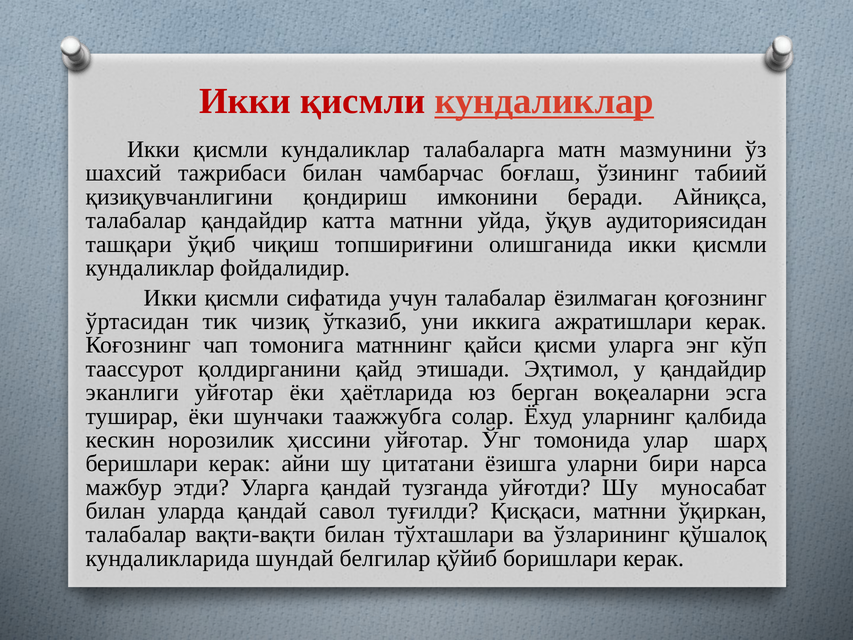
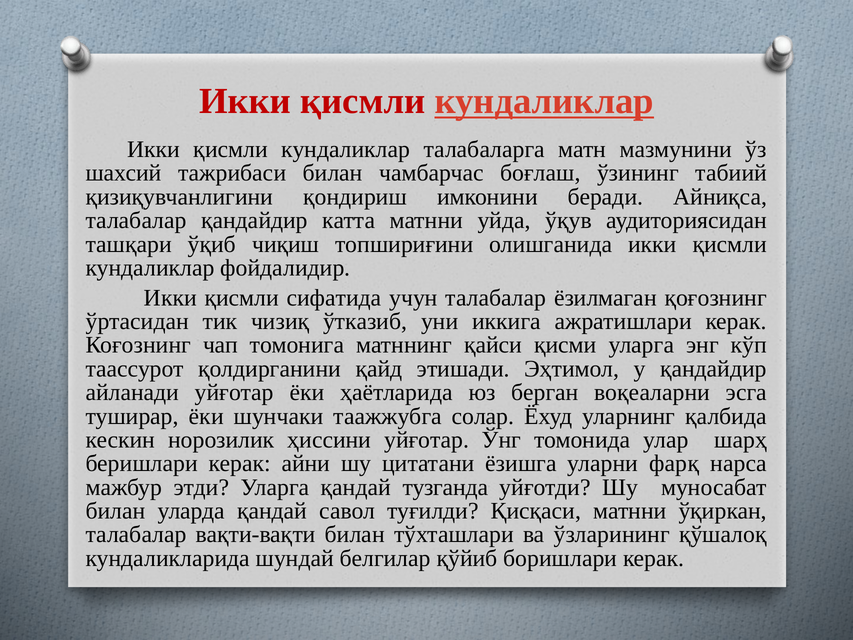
эканлиги: эканлиги -> айланади
бири: бири -> фарқ
